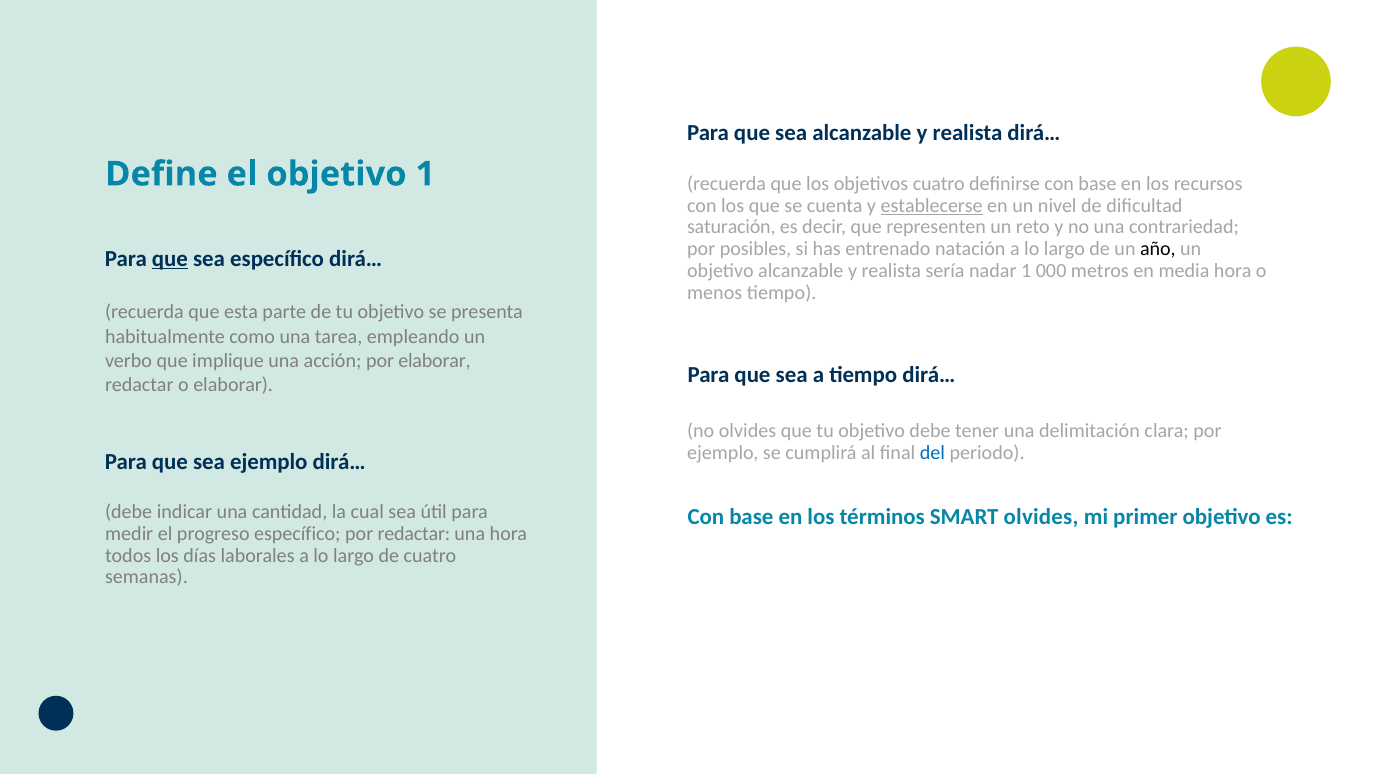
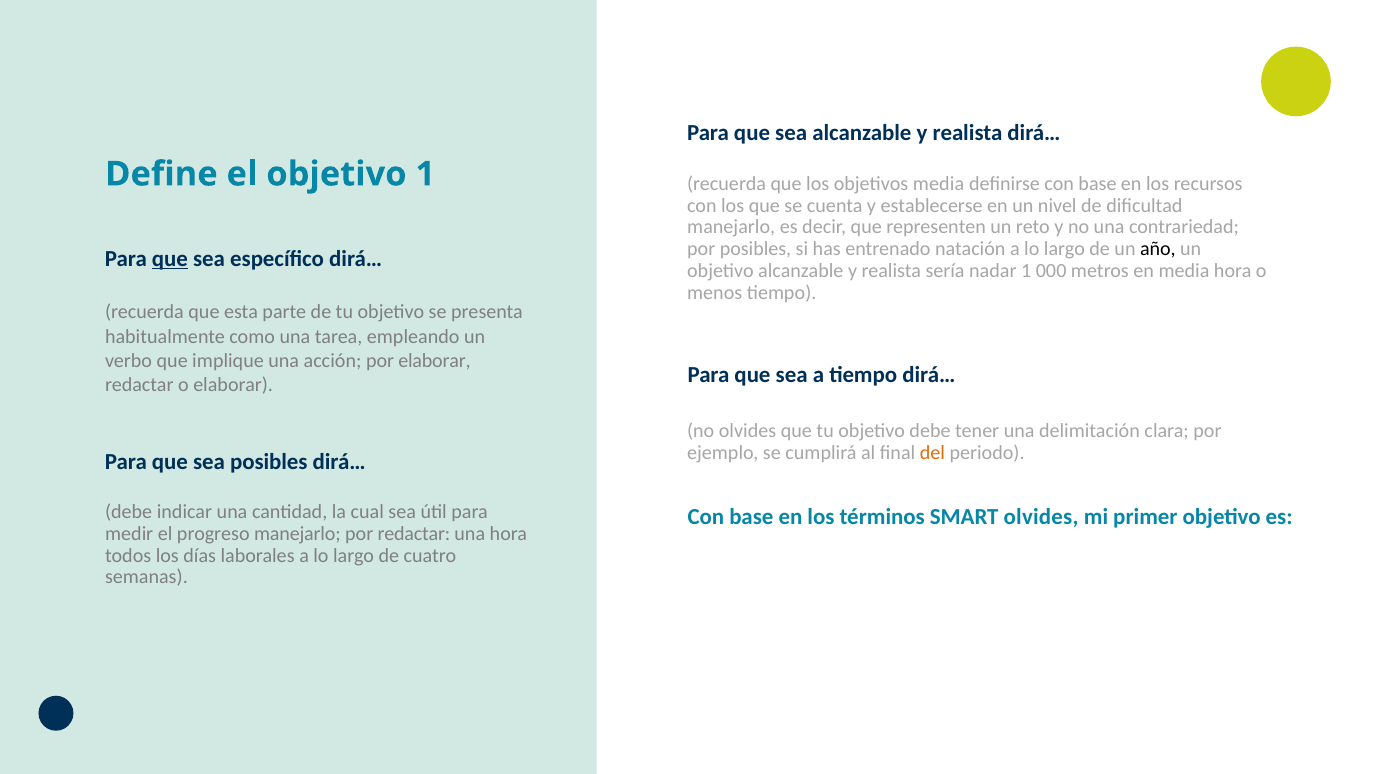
objetivos cuatro: cuatro -> media
establecerse underline: present -> none
saturación at (731, 227): saturación -> manejarlo
del colour: blue -> orange
sea ejemplo: ejemplo -> posibles
progreso específico: específico -> manejarlo
